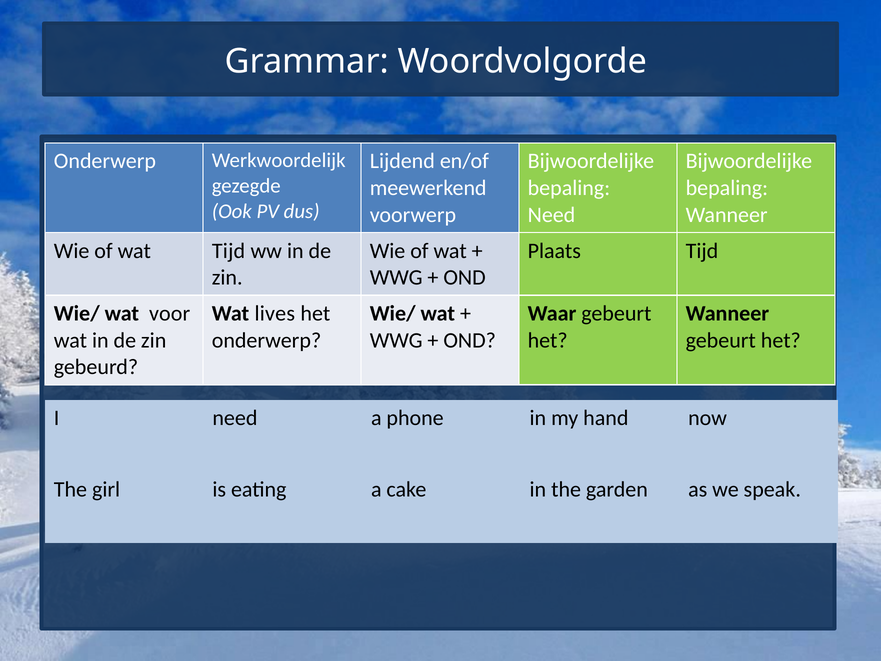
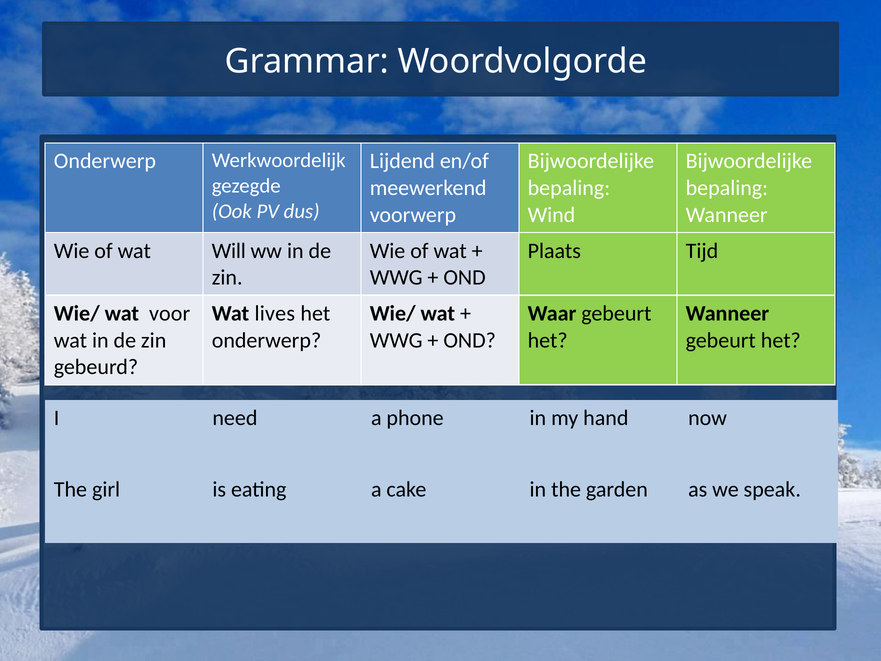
Need at (551, 215): Need -> Wind
wat Tijd: Tijd -> Will
